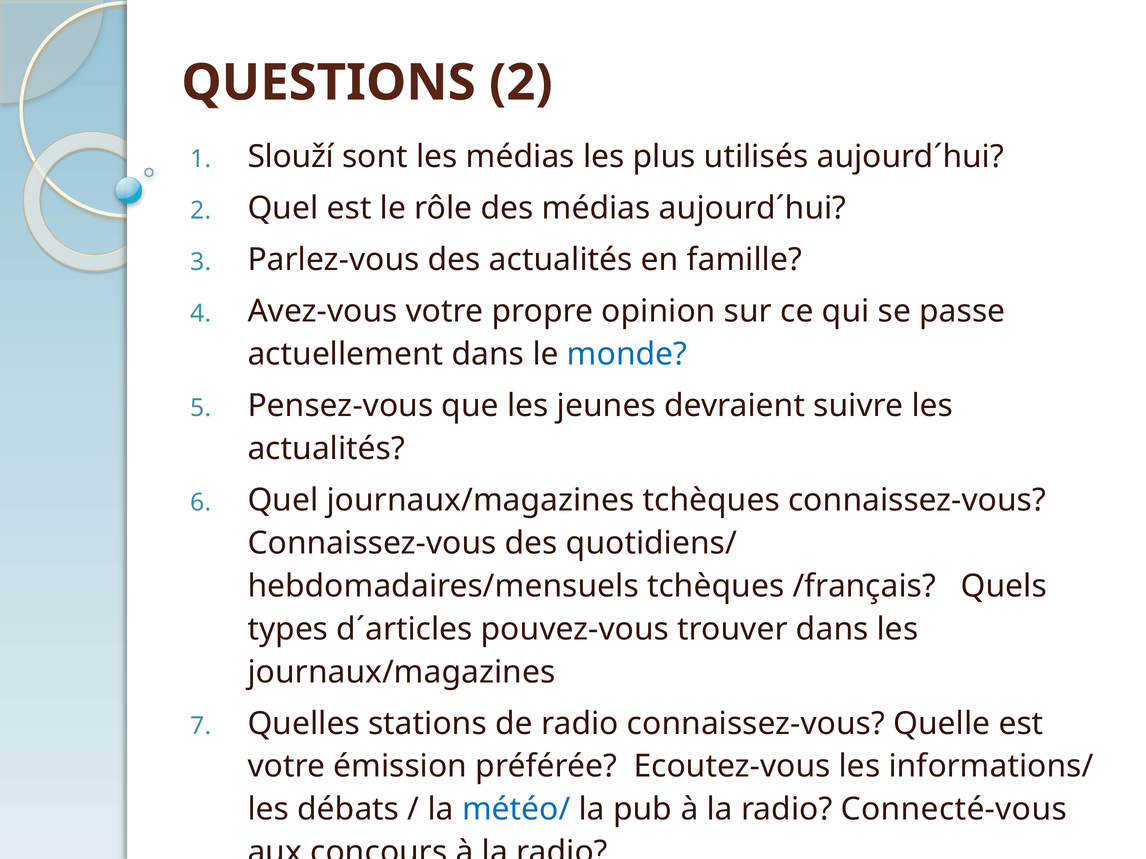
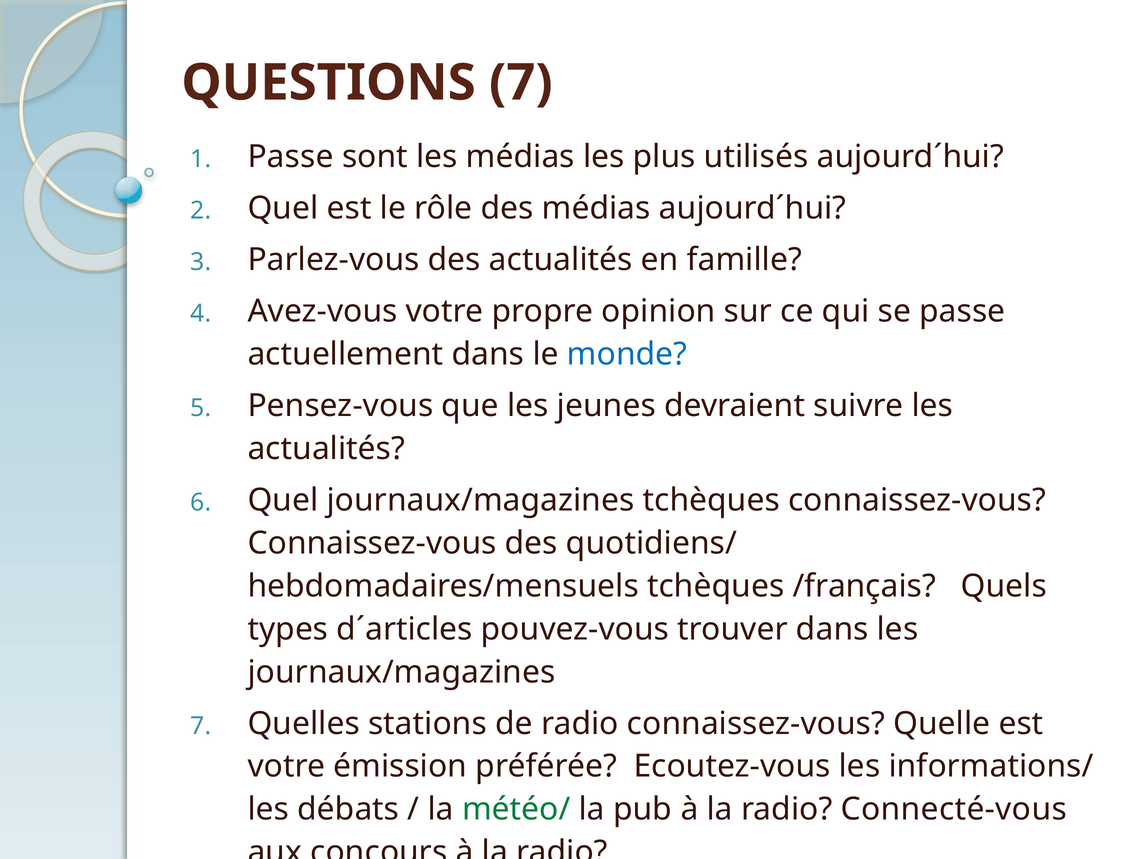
QUESTIONS 2: 2 -> 7
1 Slouží: Slouží -> Passe
météo/ colour: blue -> green
